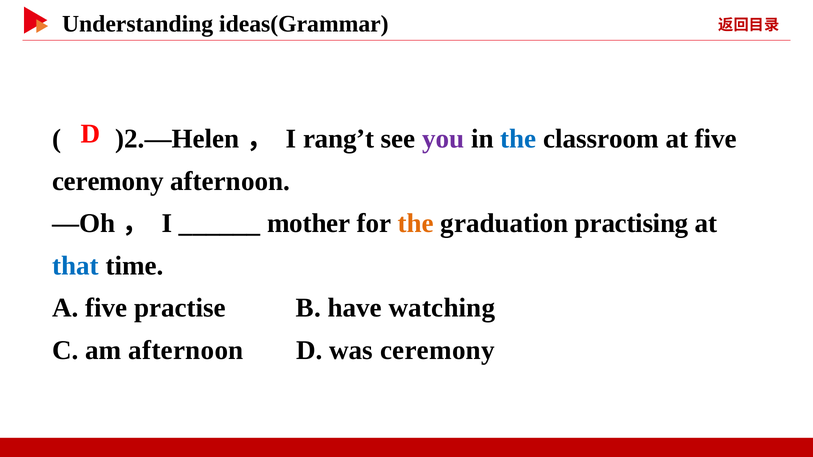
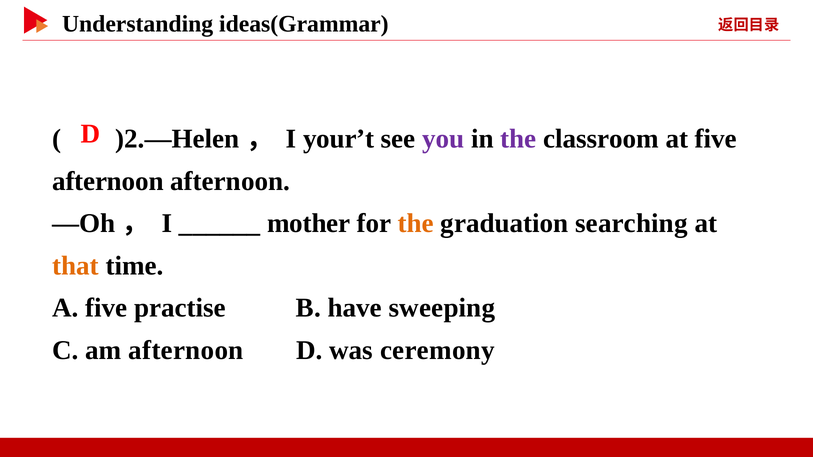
rang’t: rang’t -> your’t
the at (518, 139) colour: blue -> purple
ceremony at (108, 181): ceremony -> afternoon
practising: practising -> searching
that colour: blue -> orange
watching: watching -> sweeping
